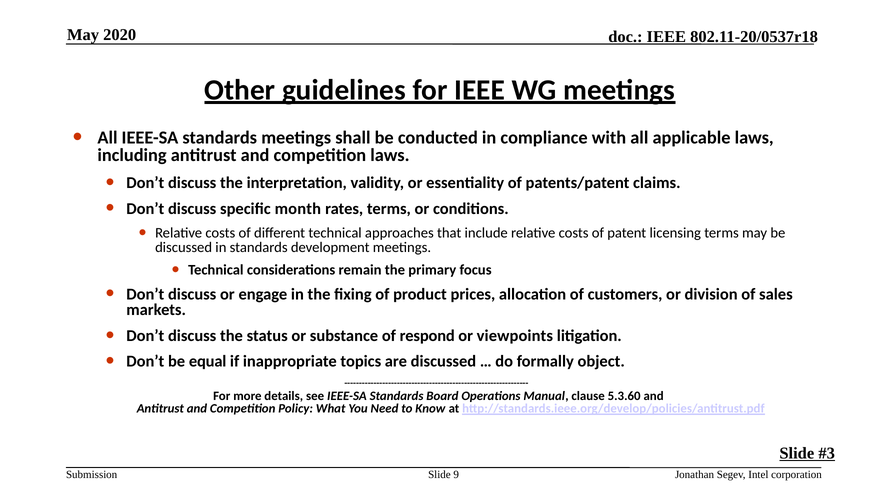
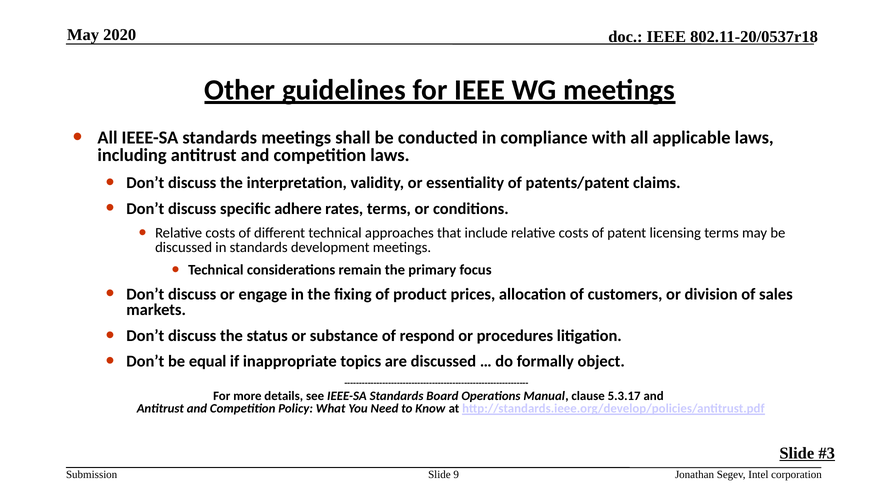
month: month -> adhere
viewpoints: viewpoints -> procedures
5.3.60: 5.3.60 -> 5.3.17
